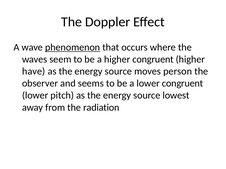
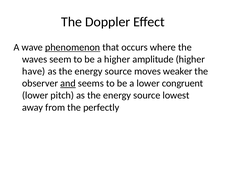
higher congruent: congruent -> amplitude
person: person -> weaker
and underline: none -> present
radiation: radiation -> perfectly
